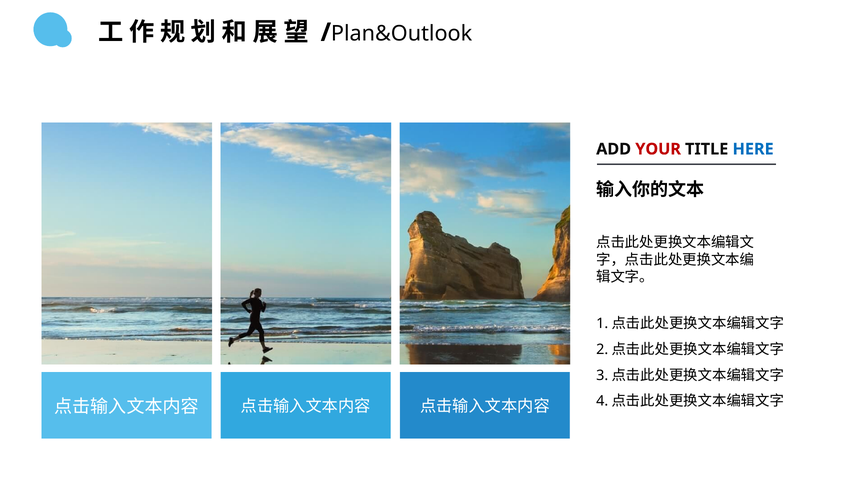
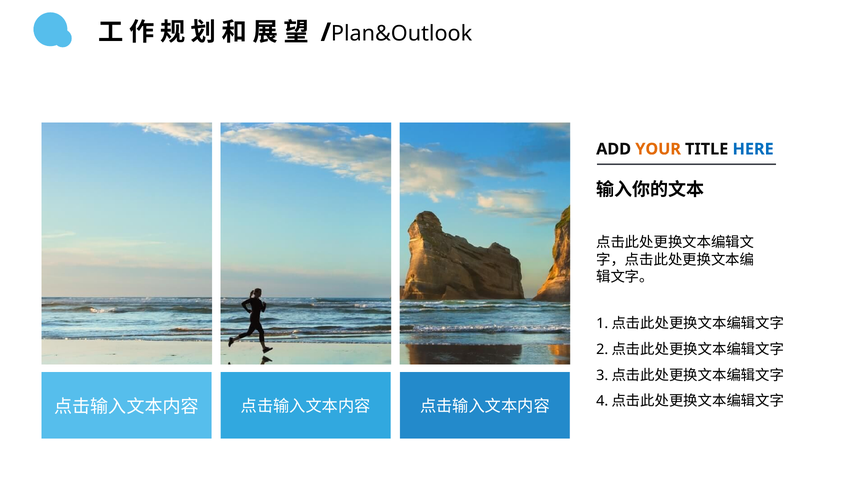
YOUR colour: red -> orange
